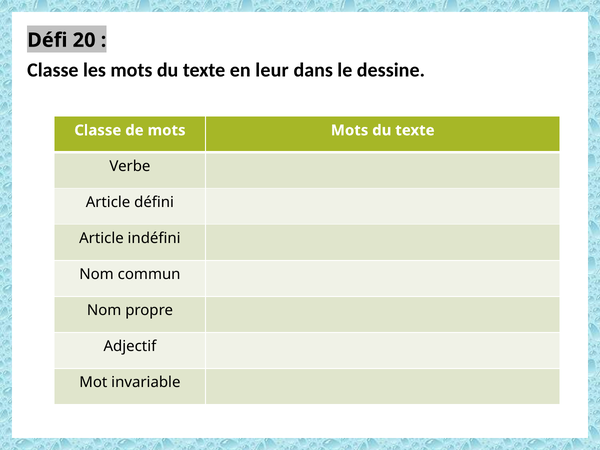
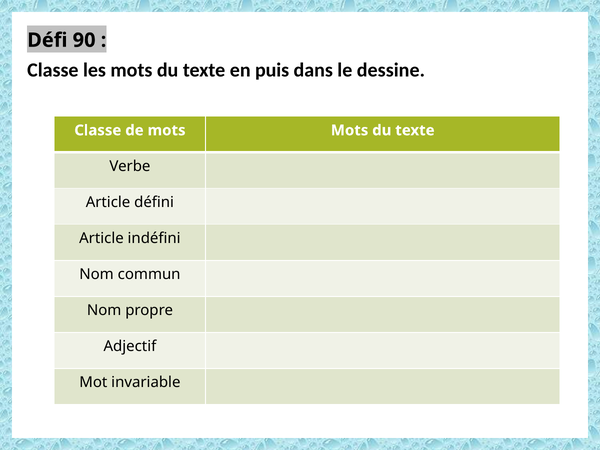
20: 20 -> 90
leur: leur -> puis
